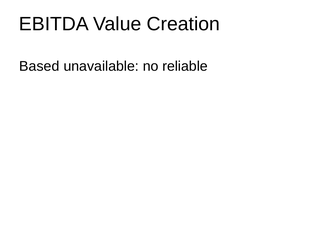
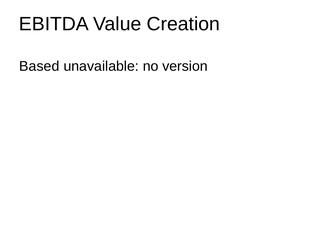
reliable: reliable -> version
